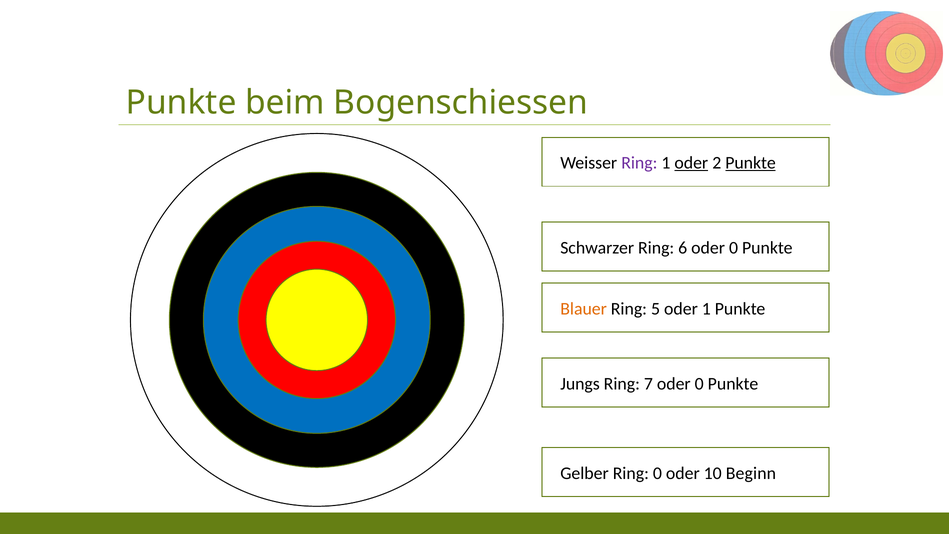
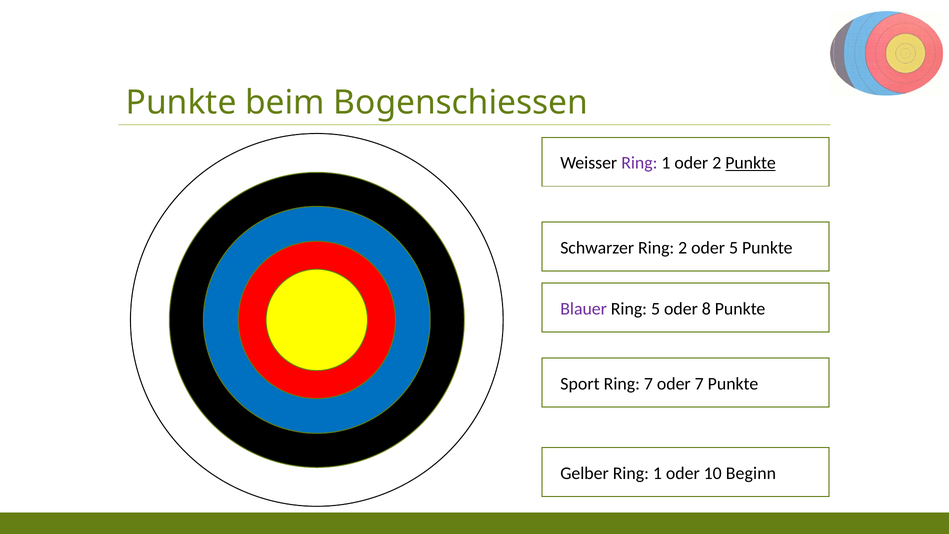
oder at (691, 163) underline: present -> none
Ring 6: 6 -> 2
0 at (734, 248): 0 -> 5
Blauer colour: orange -> purple
oder 1: 1 -> 8
Jungs: Jungs -> Sport
7 oder 0: 0 -> 7
Gelber Ring 0: 0 -> 1
